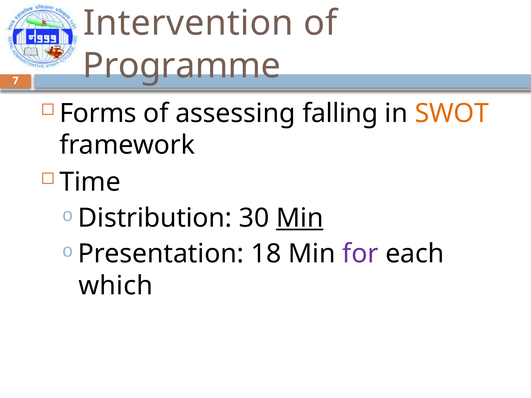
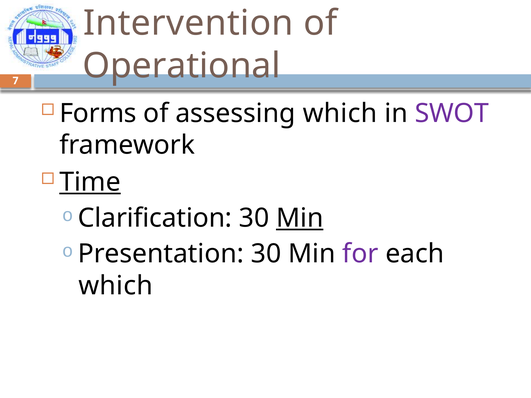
Programme: Programme -> Operational
assessing falling: falling -> which
SWOT colour: orange -> purple
Time underline: none -> present
Distribution: Distribution -> Clarification
Presentation 18: 18 -> 30
